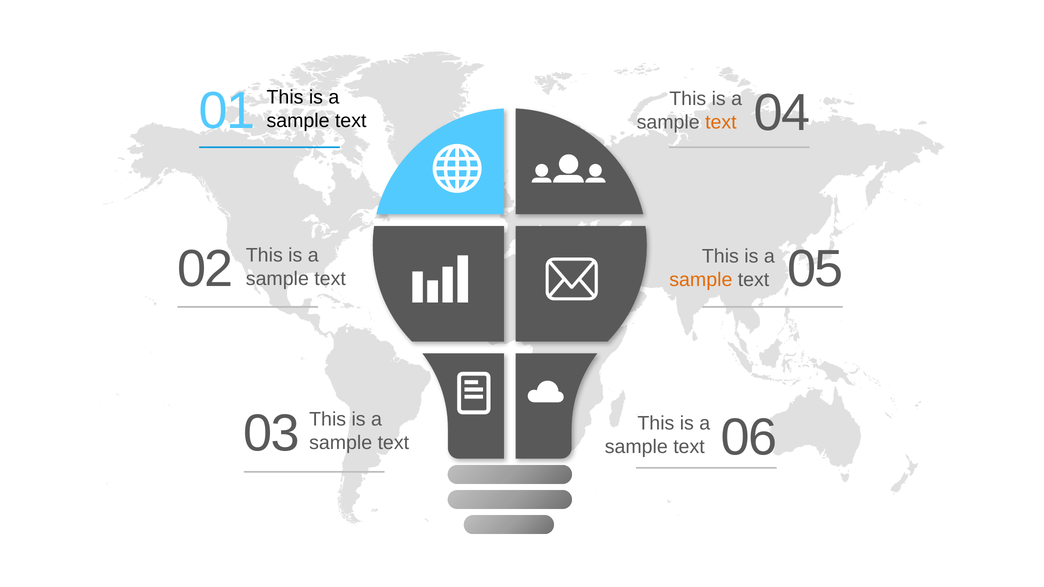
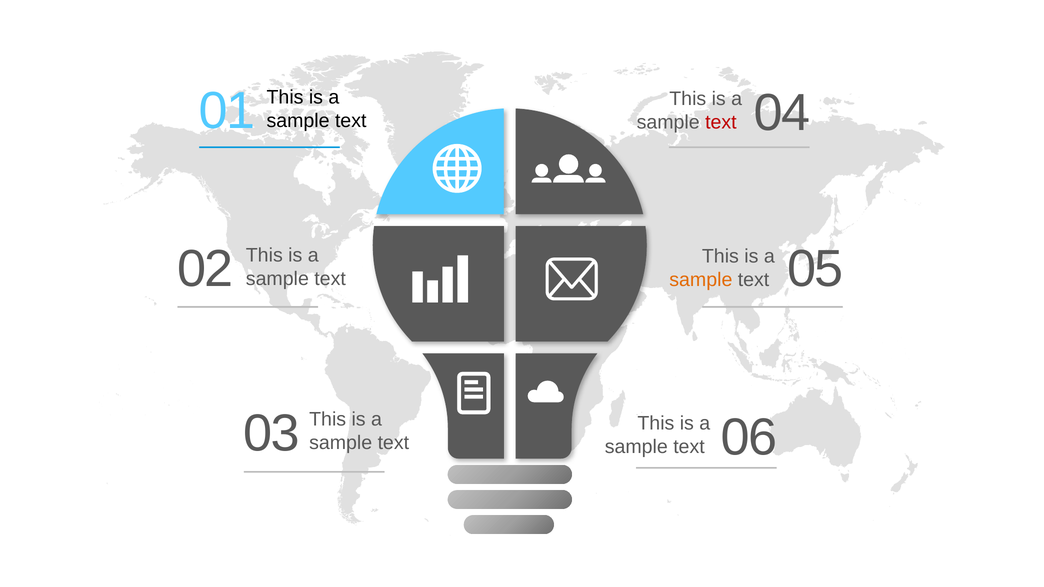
text at (721, 123) colour: orange -> red
